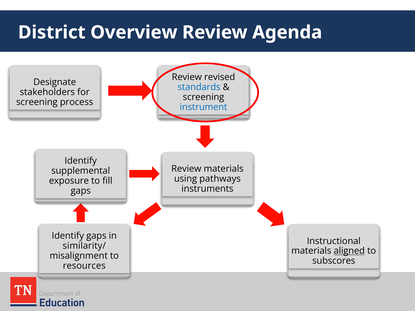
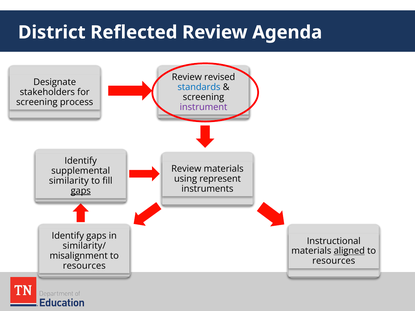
Overview: Overview -> Reflected
instrument colour: blue -> purple
pathways: pathways -> represent
exposure: exposure -> similarity
gaps at (81, 191) underline: none -> present
subscores at (334, 261): subscores -> resources
